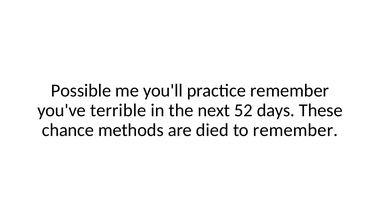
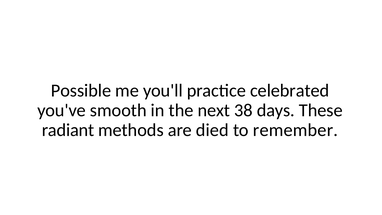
practice remember: remember -> celebrated
terrible: terrible -> smooth
52: 52 -> 38
chance: chance -> radiant
